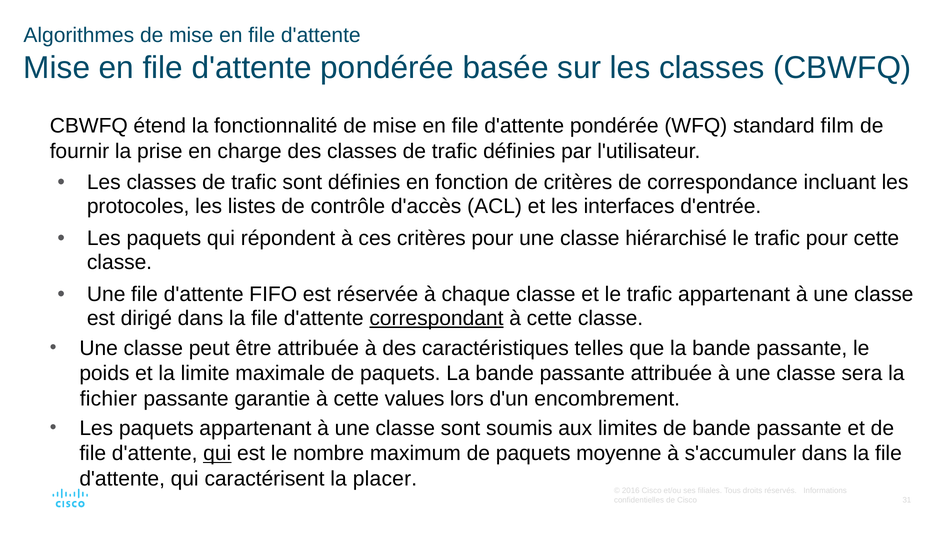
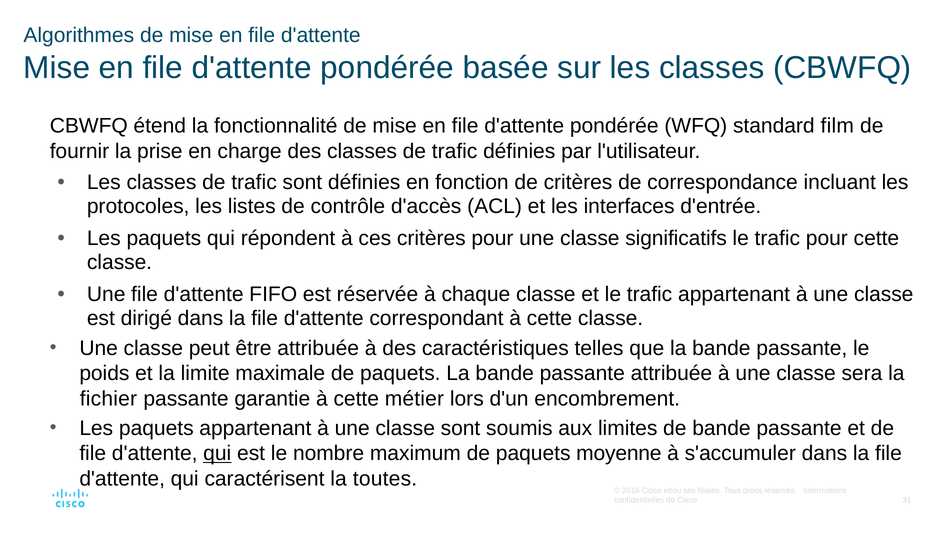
hiérarchisé: hiérarchisé -> significatifs
correspondant underline: present -> none
values: values -> métier
placer: placer -> toutes
